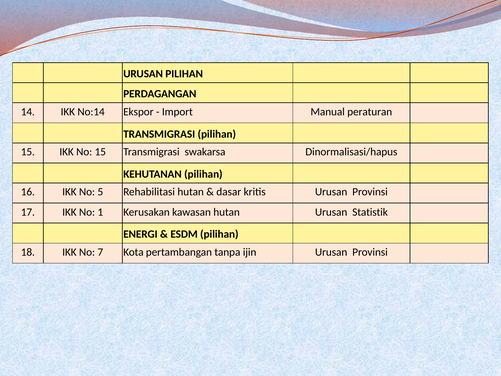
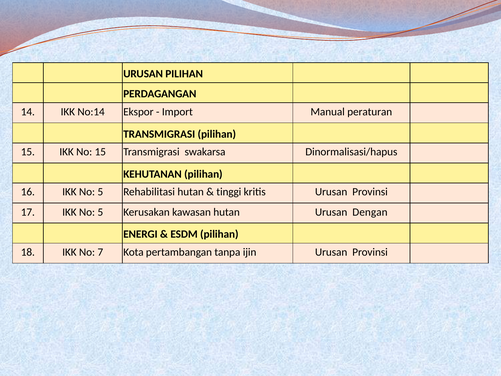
dasar: dasar -> tinggi
17 IKK No 1: 1 -> 5
Statistik: Statistik -> Dengan
